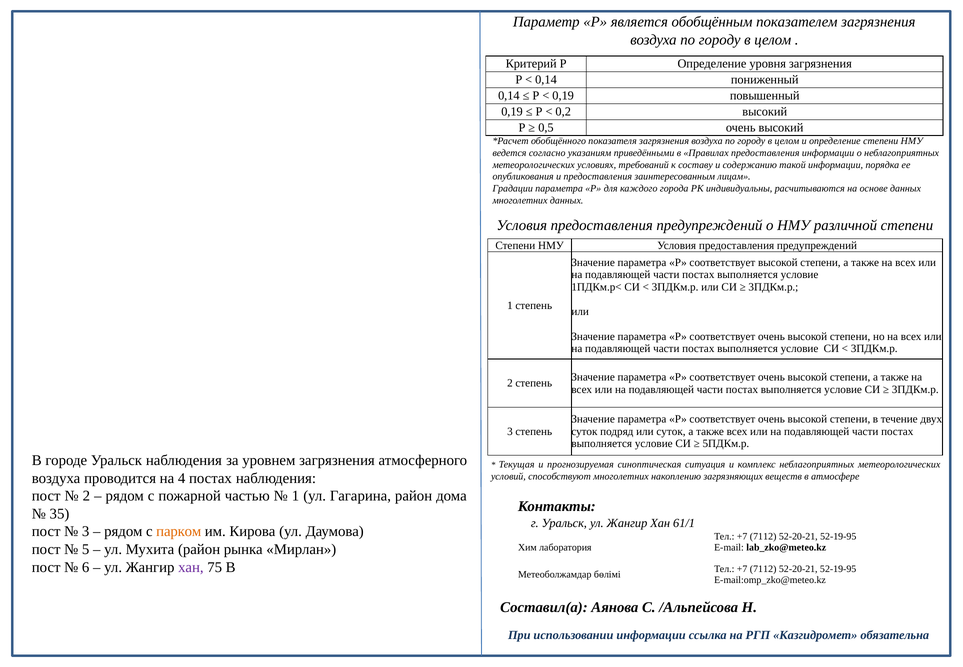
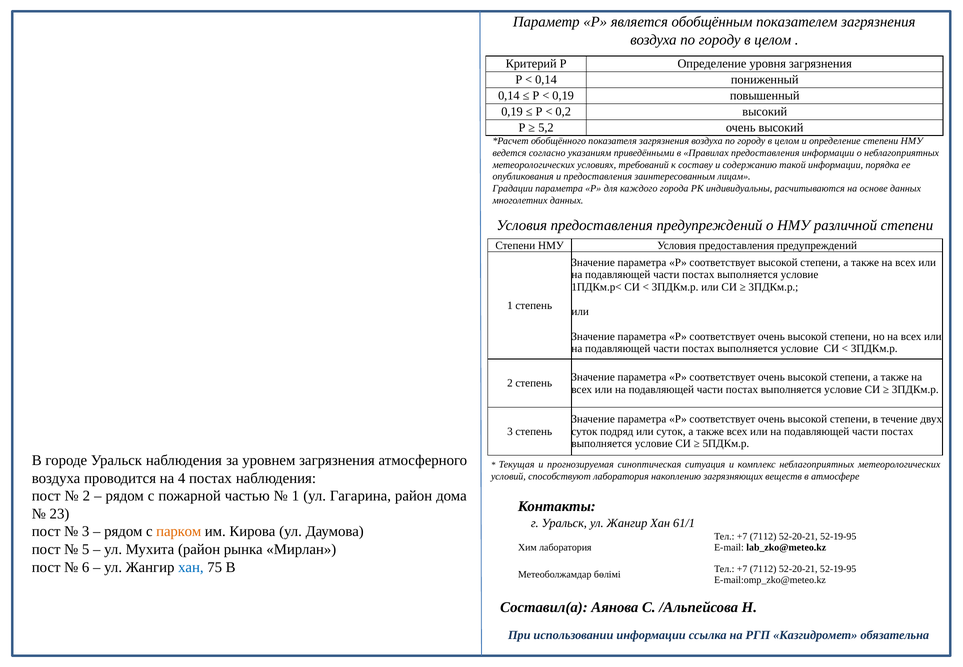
0,5: 0,5 -> 5,2
способствуют многолетних: многолетних -> лаборатория
35: 35 -> 23
хан at (191, 567) colour: purple -> blue
